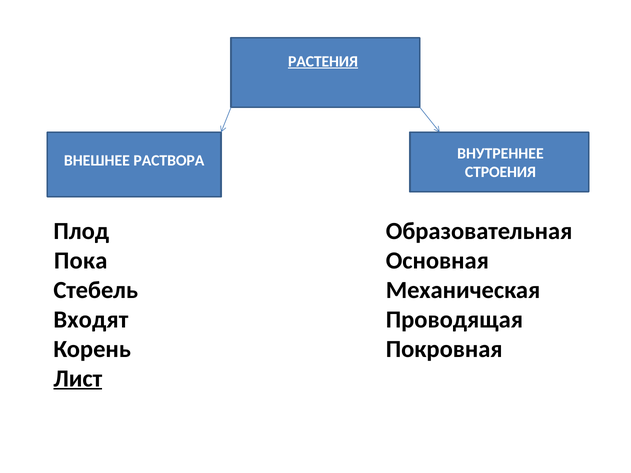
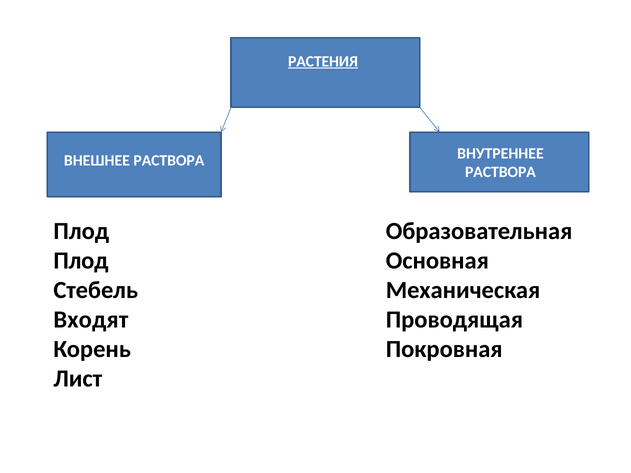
СТРОЕНИЯ at (501, 172): СТРОЕНИЯ -> РАСТВОРА
Пока at (81, 261): Пока -> Плод
Лист underline: present -> none
